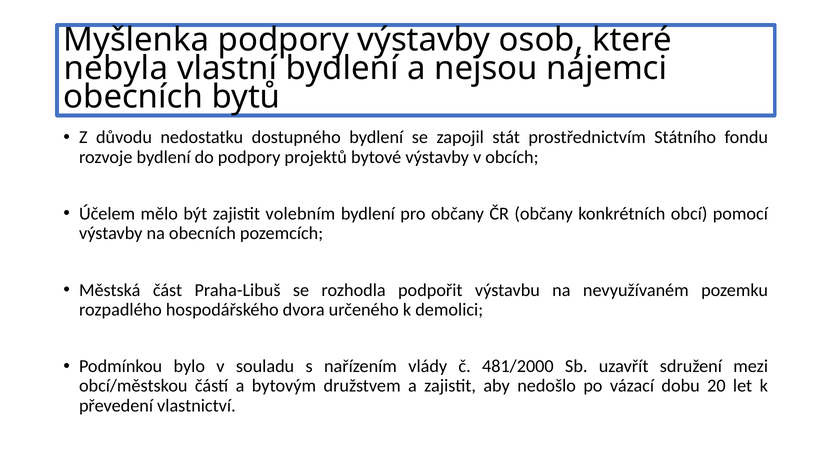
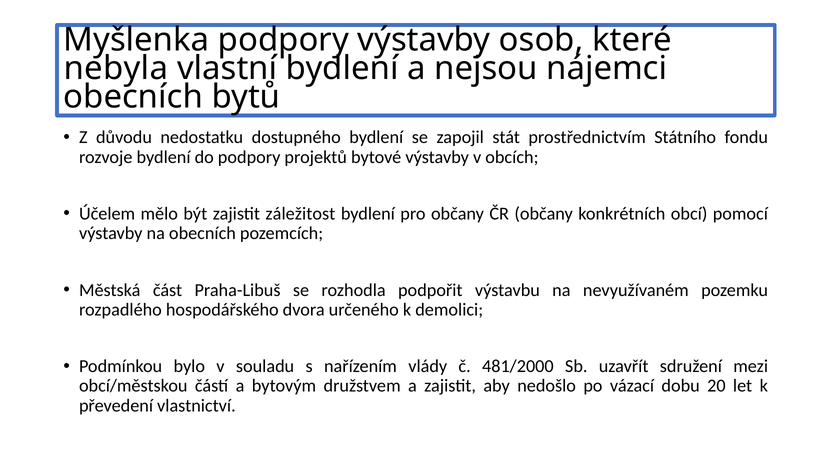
volebním: volebním -> záležitost
